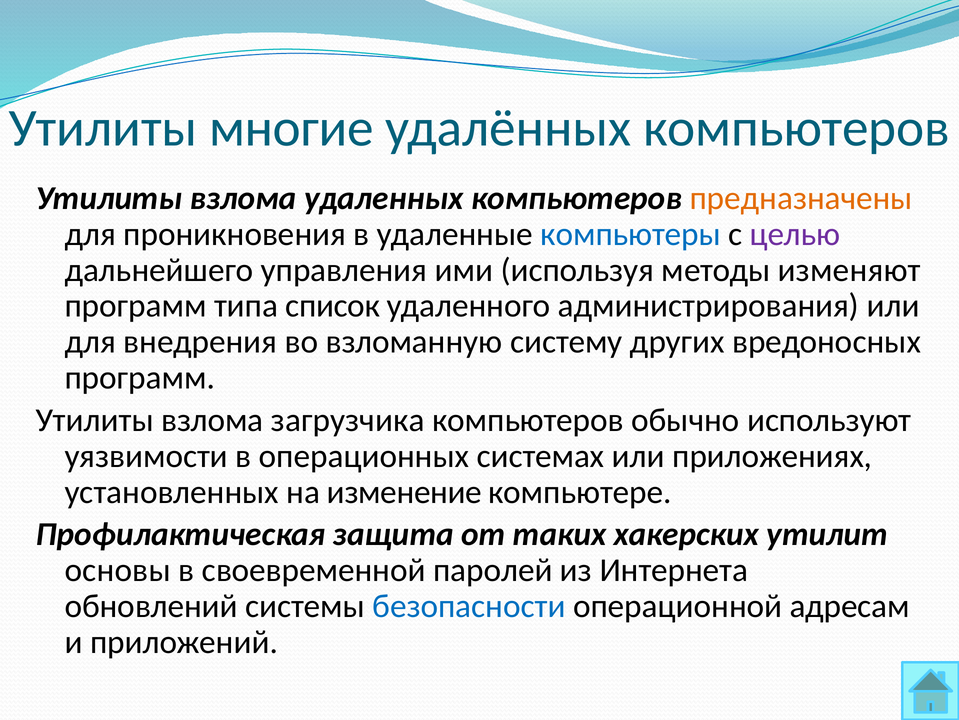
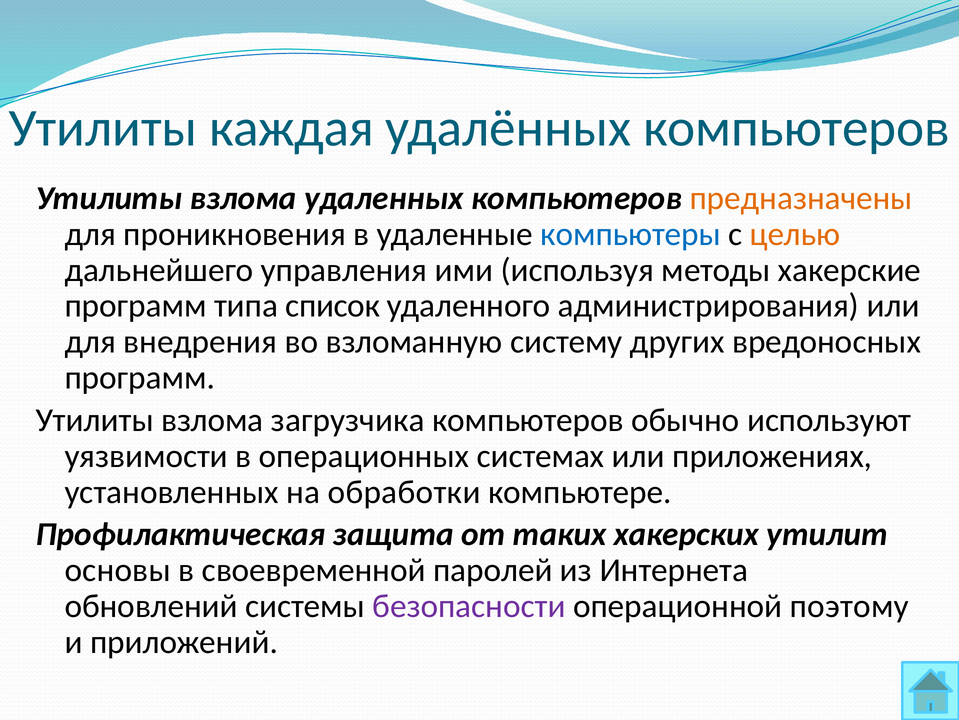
многие: многие -> каждая
целью colour: purple -> orange
изменяют: изменяют -> хакерские
изменение: изменение -> обработки
безопасности colour: blue -> purple
адресам: адресам -> поэтому
